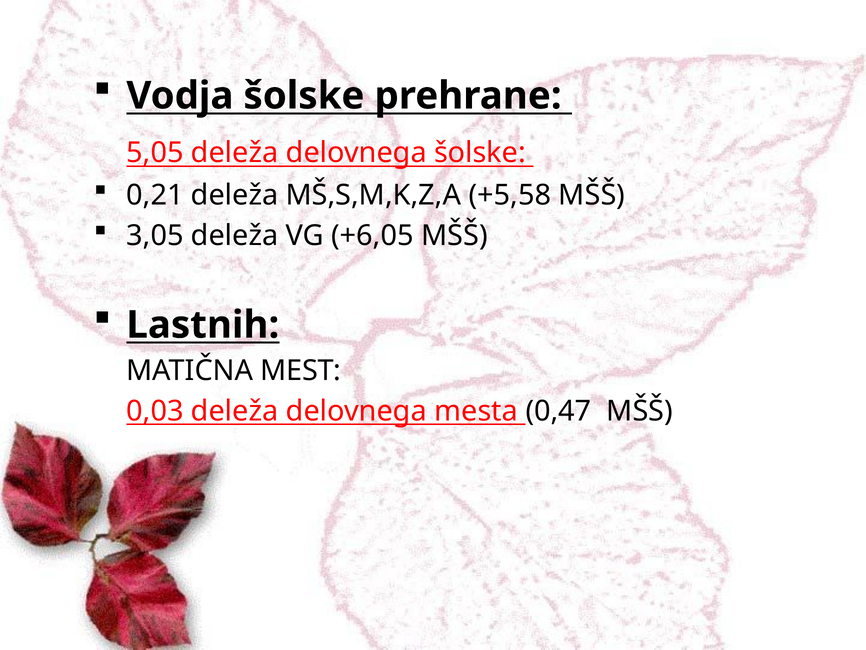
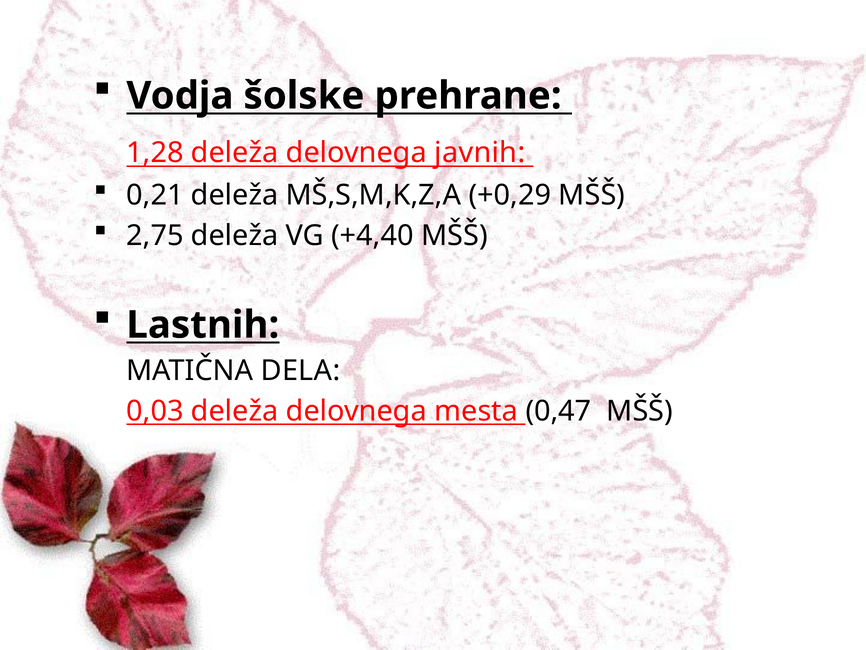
5,05: 5,05 -> 1,28
delovnega šolske: šolske -> javnih
+5,58: +5,58 -> +0,29
3,05: 3,05 -> 2,75
+6,05: +6,05 -> +4,40
MEST: MEST -> DELA
